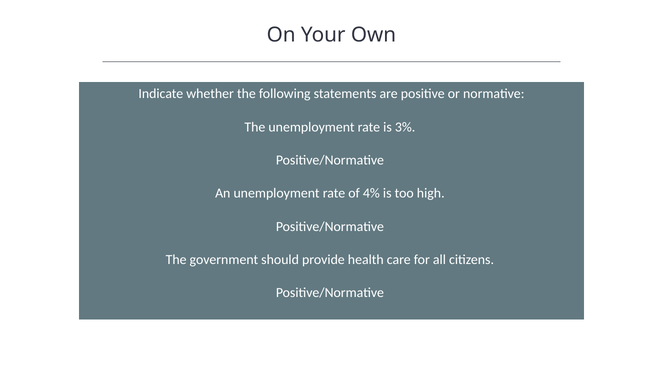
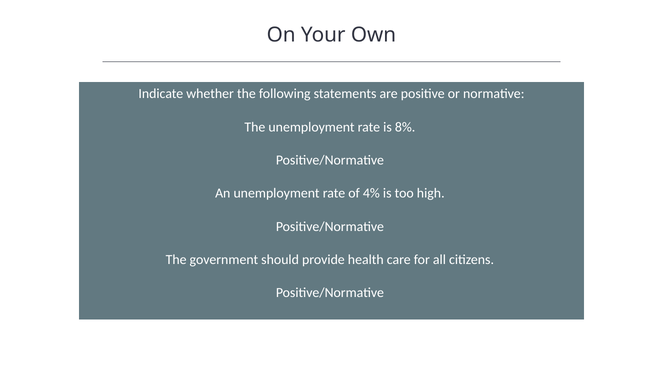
3%: 3% -> 8%
